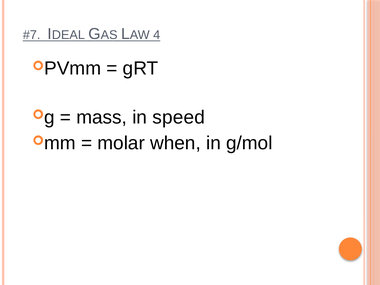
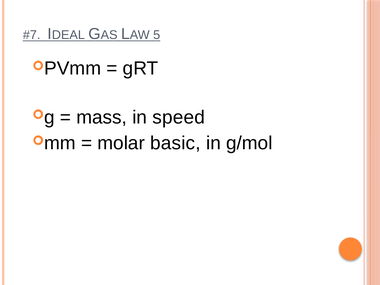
4: 4 -> 5
when: when -> basic
